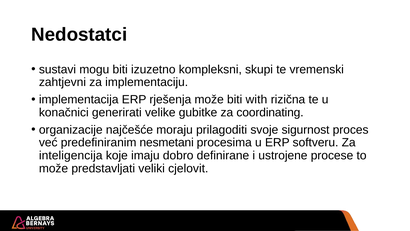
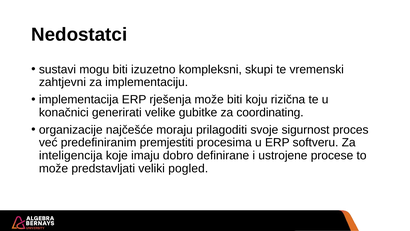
with: with -> koju
nesmetani: nesmetani -> premjestiti
cjelovit: cjelovit -> pogled
